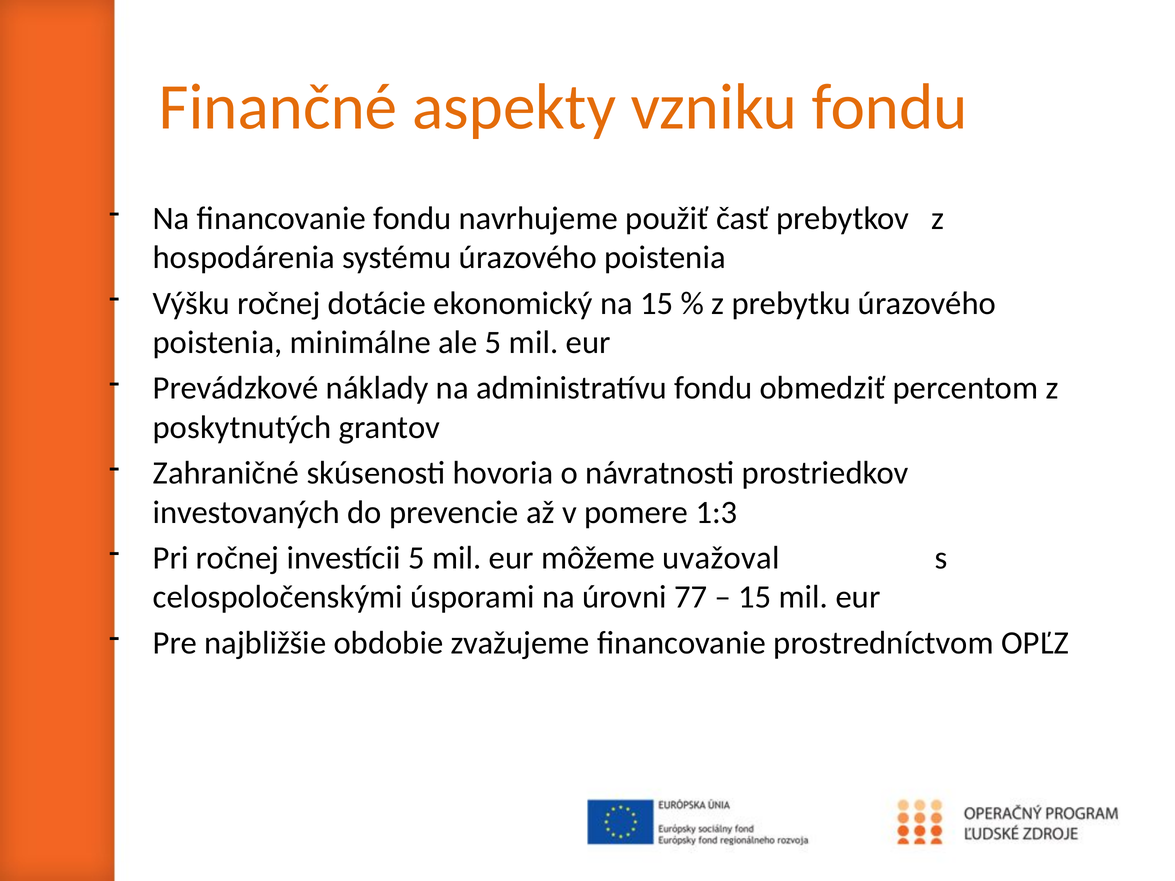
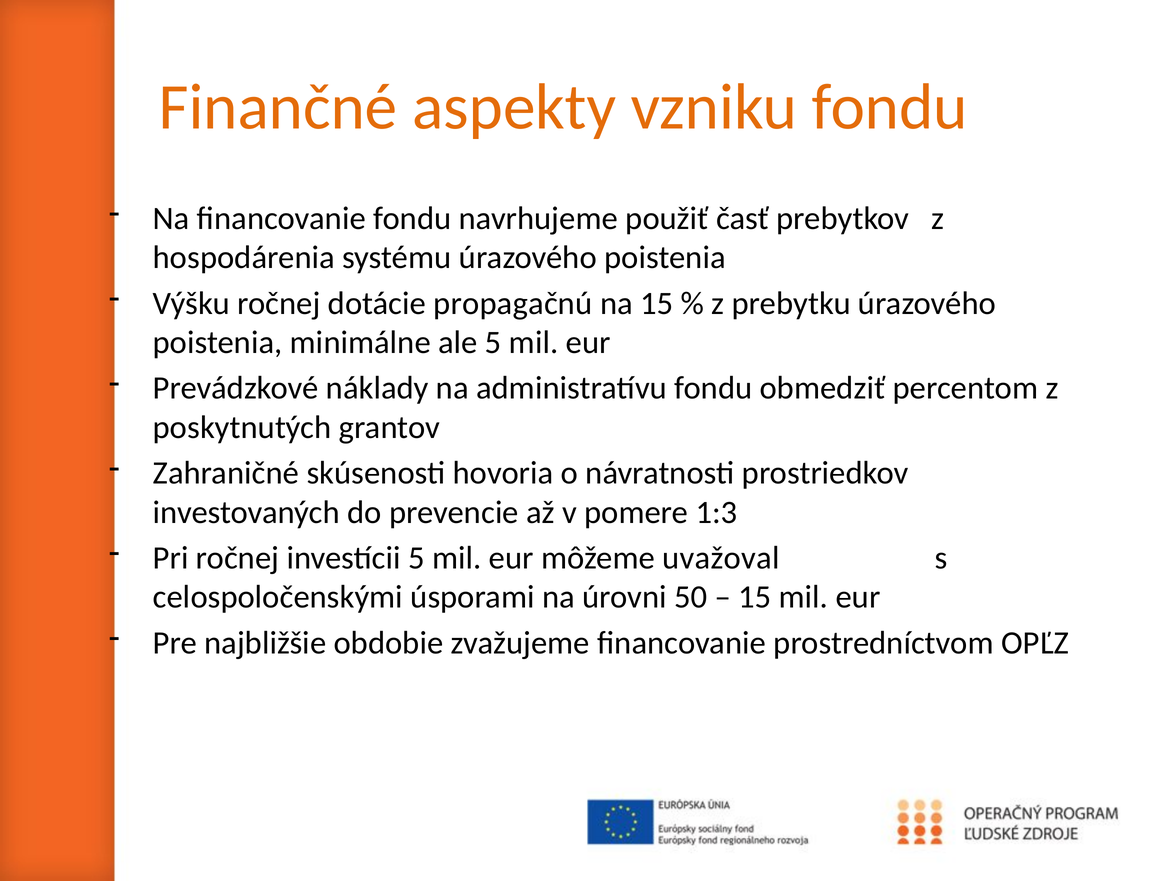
ekonomický: ekonomický -> propagačnú
77: 77 -> 50
